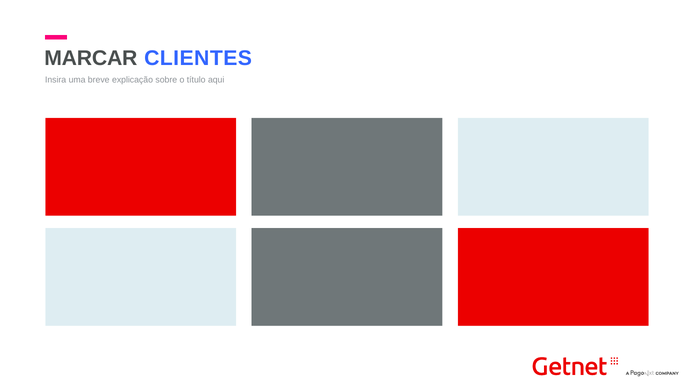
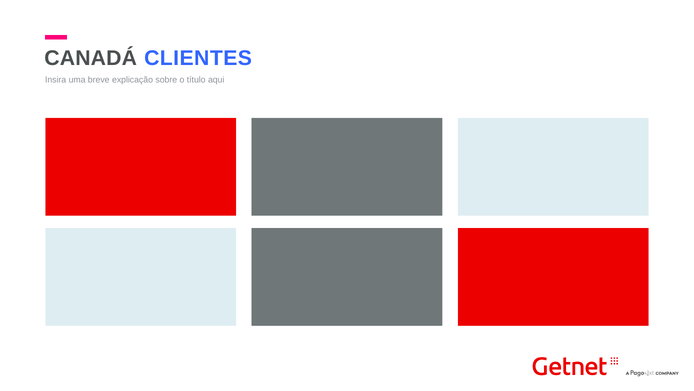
MARCAR: MARCAR -> CANADÁ
